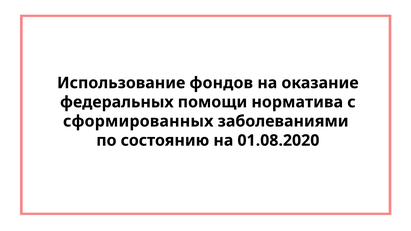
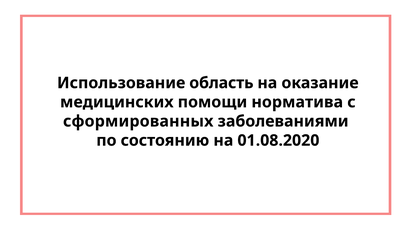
фондов: фондов -> область
федеральных: федеральных -> медицинских
